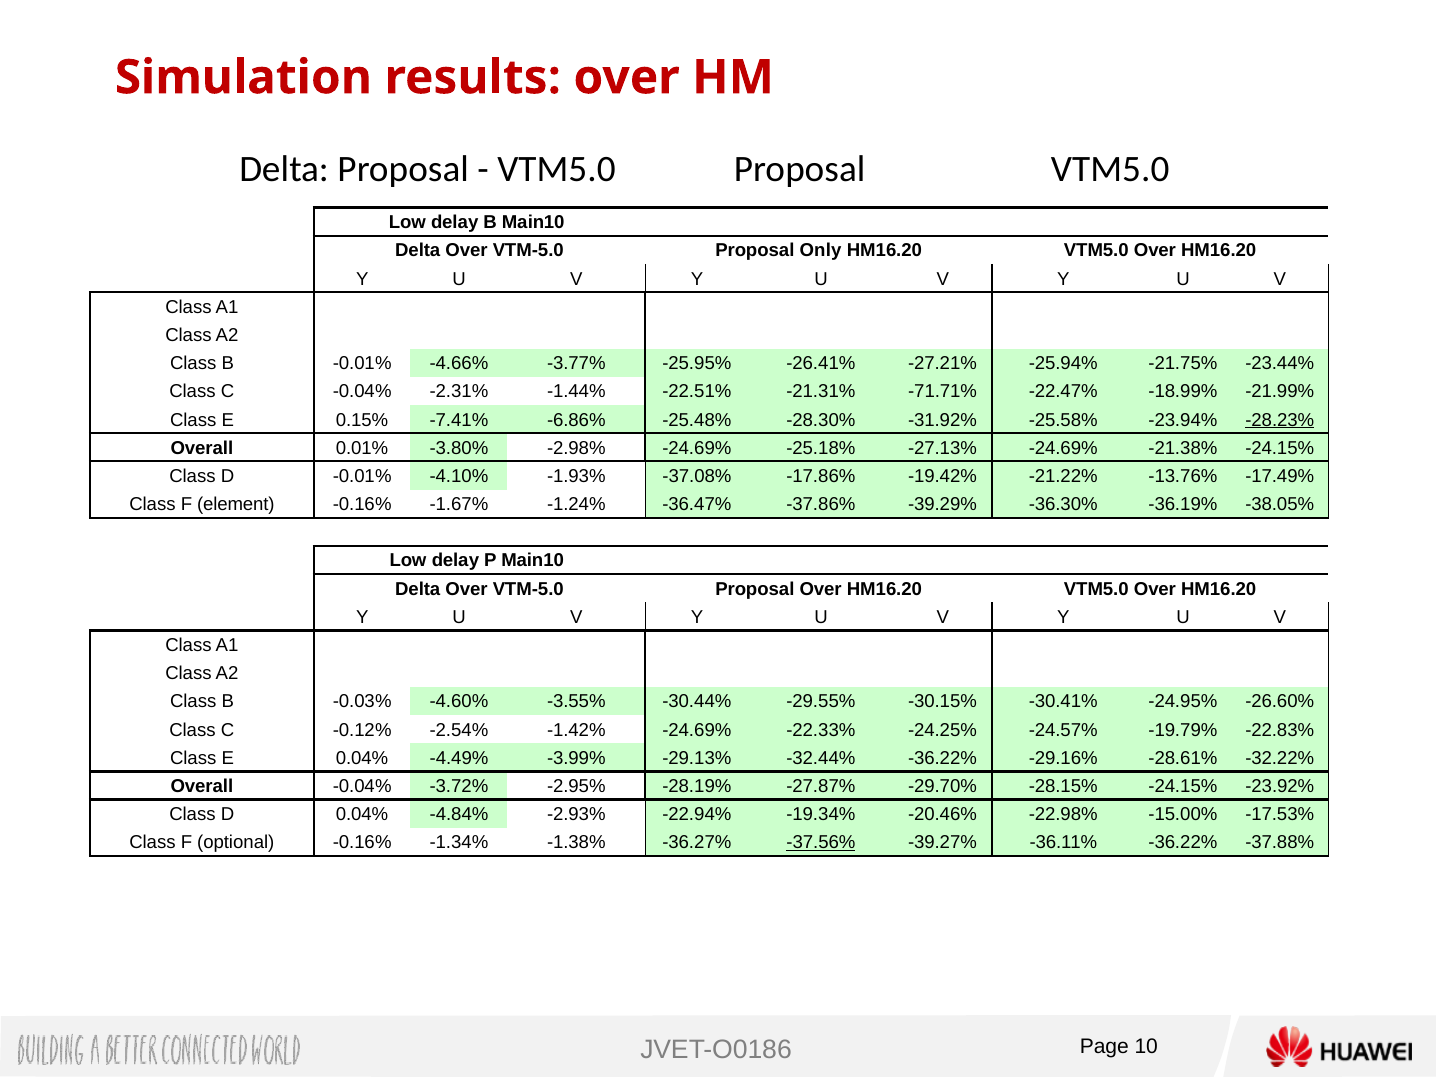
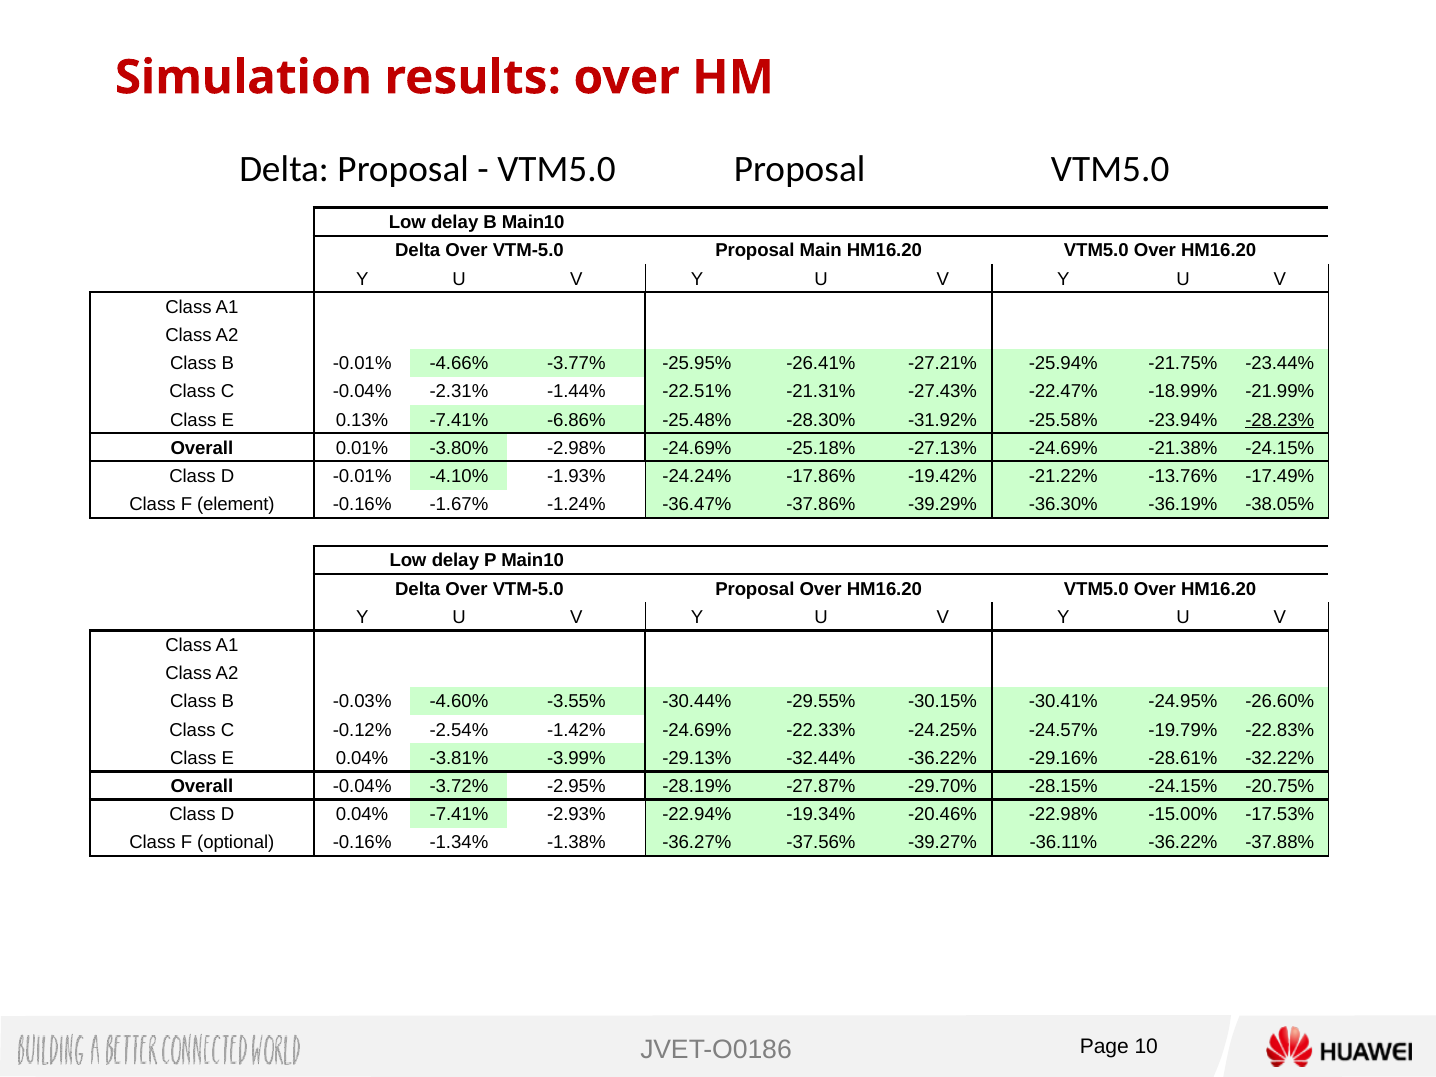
Only: Only -> Main
-71.71%: -71.71% -> -27.43%
0.15%: 0.15% -> 0.13%
-37.08%: -37.08% -> -24.24%
-4.49%: -4.49% -> -3.81%
-23.92%: -23.92% -> -20.75%
0.04% -4.84%: -4.84% -> -7.41%
-37.56% underline: present -> none
